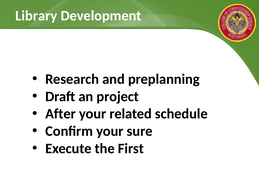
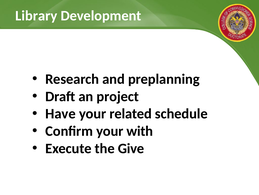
After: After -> Have
sure: sure -> with
First: First -> Give
